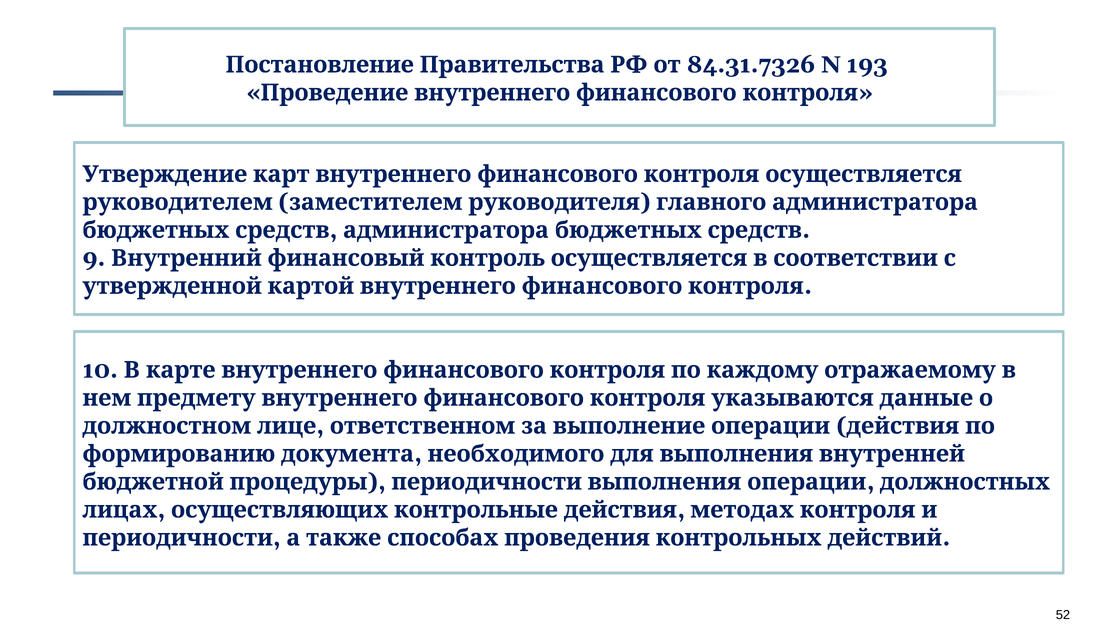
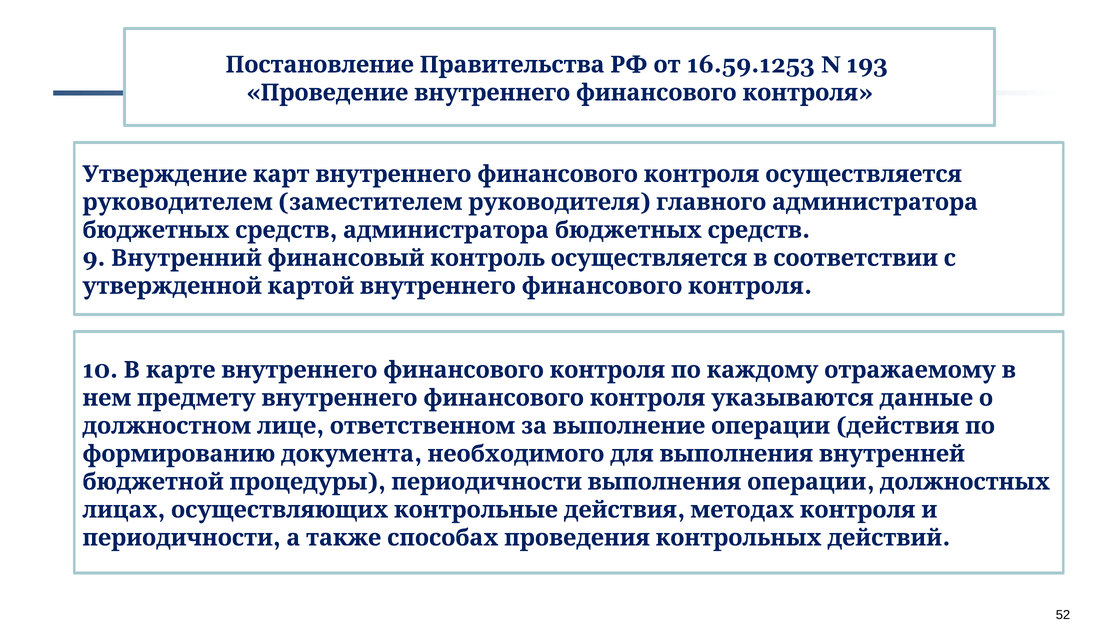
84.31.7326: 84.31.7326 -> 16.59.1253
